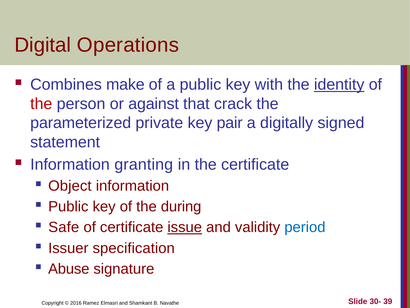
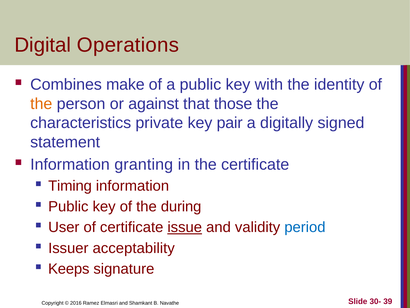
identity underline: present -> none
the at (41, 104) colour: red -> orange
crack: crack -> those
parameterized: parameterized -> characteristics
Object: Object -> Timing
Safe: Safe -> User
specification: specification -> acceptability
Abuse: Abuse -> Keeps
